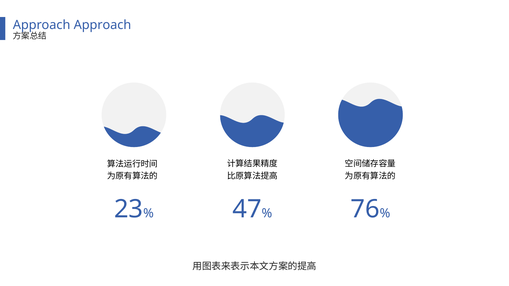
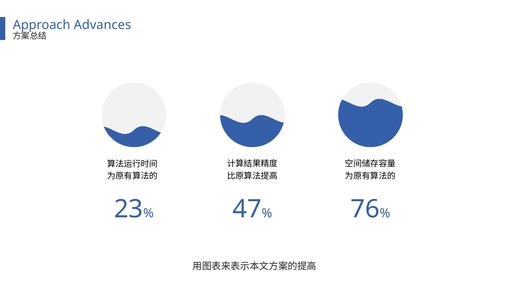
Approach Approach: Approach -> Advances
